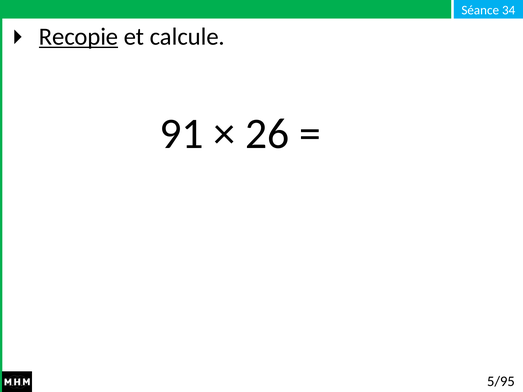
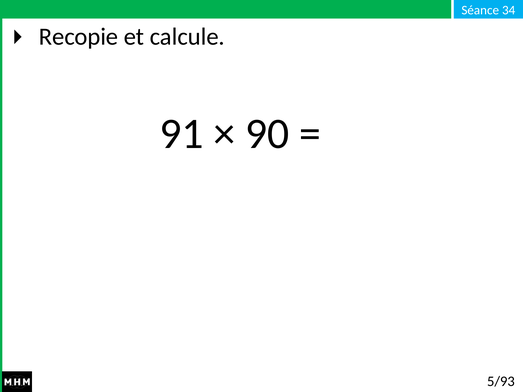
Recopie underline: present -> none
26: 26 -> 90
5/95: 5/95 -> 5/93
